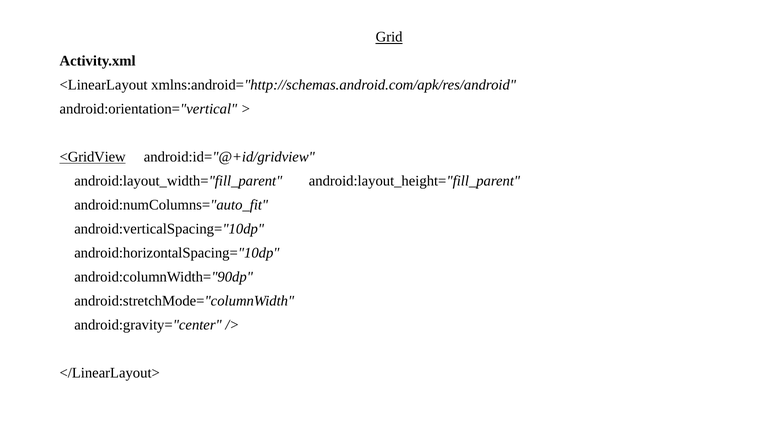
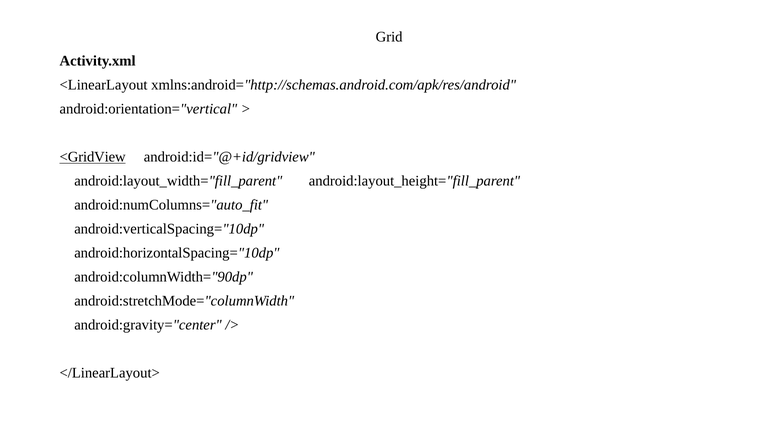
Grid underline: present -> none
